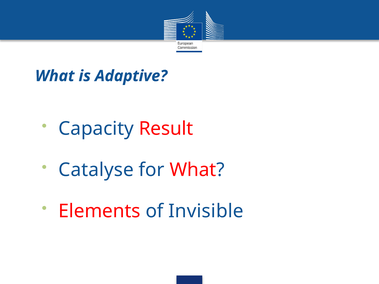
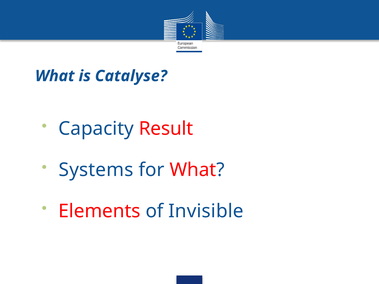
Adaptive: Adaptive -> Catalyse
Catalyse: Catalyse -> Systems
